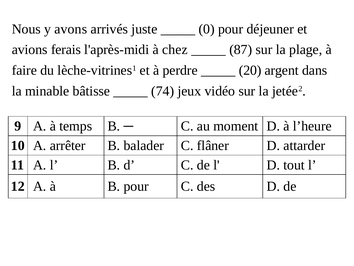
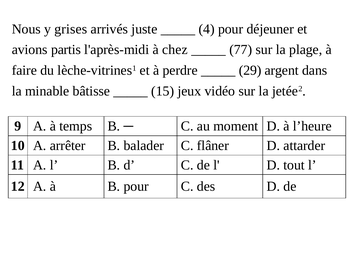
avons: avons -> grises
0: 0 -> 4
ferais: ferais -> partis
87: 87 -> 77
20: 20 -> 29
74: 74 -> 15
